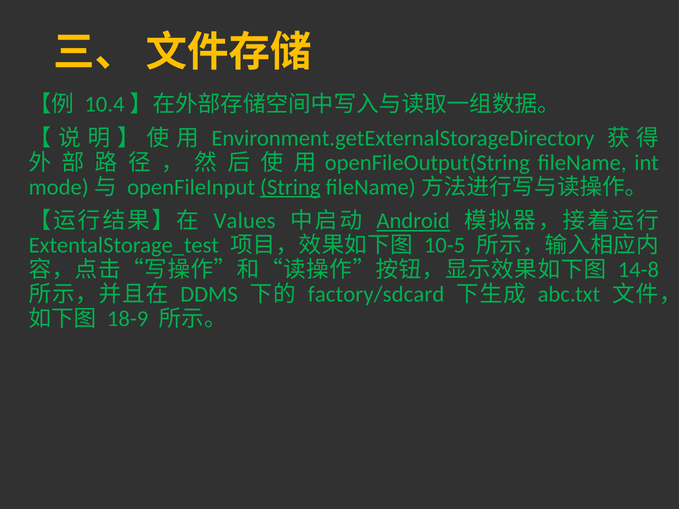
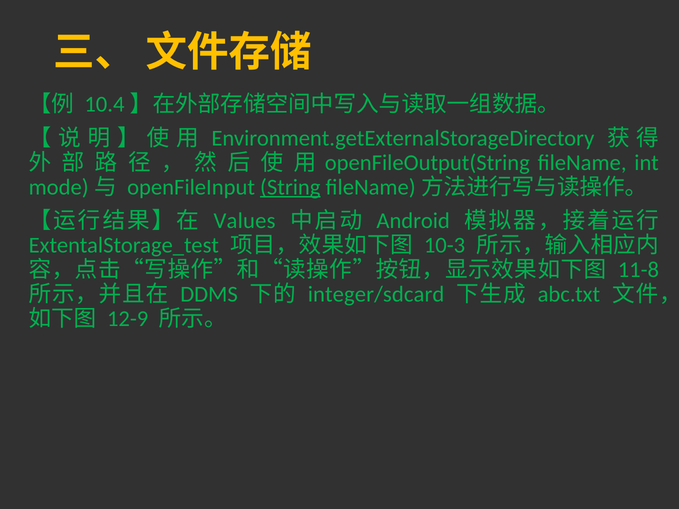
Android underline: present -> none
10-5: 10-5 -> 10-3
14-8: 14-8 -> 11-8
factory/sdcard: factory/sdcard -> integer/sdcard
18-9: 18-9 -> 12-9
